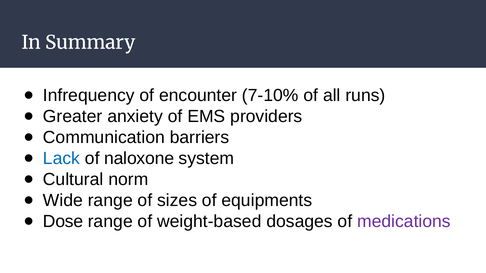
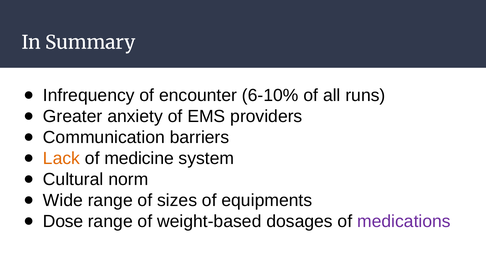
7-10%: 7-10% -> 6-10%
Lack colour: blue -> orange
naloxone: naloxone -> medicine
